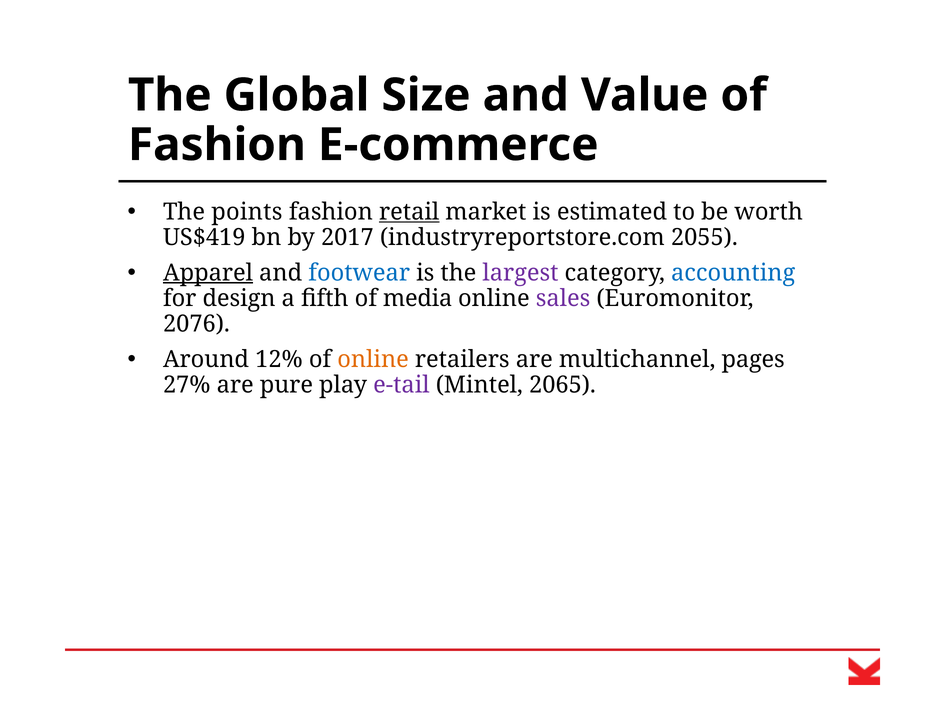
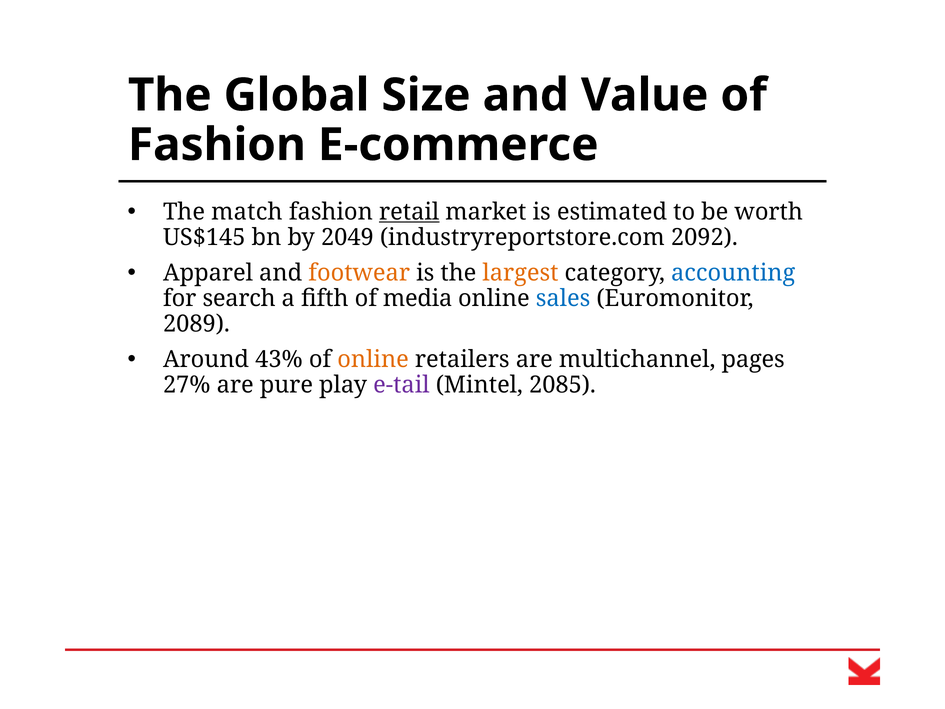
points: points -> match
US$419: US$419 -> US$145
2017: 2017 -> 2049
2055: 2055 -> 2092
Apparel underline: present -> none
footwear colour: blue -> orange
largest colour: purple -> orange
design: design -> search
sales colour: purple -> blue
2076: 2076 -> 2089
12%: 12% -> 43%
2065: 2065 -> 2085
